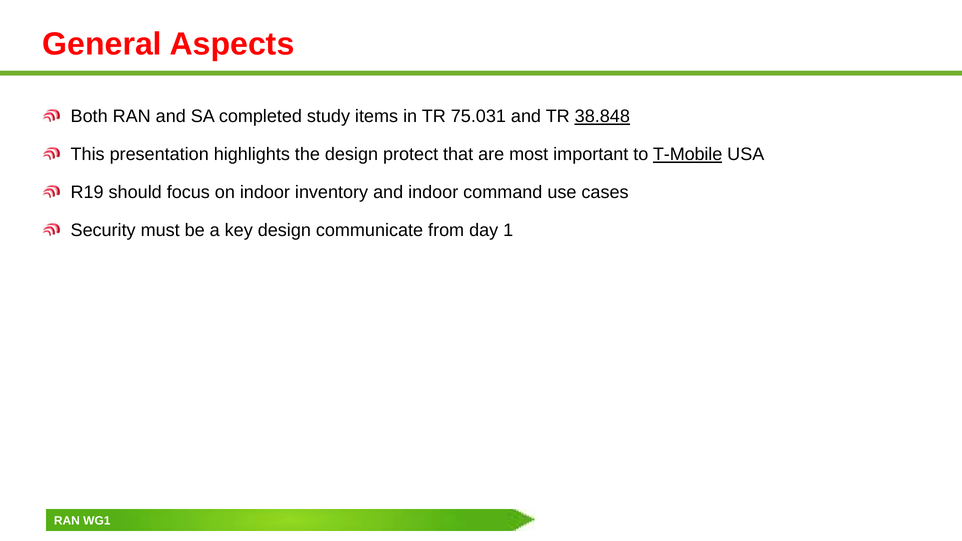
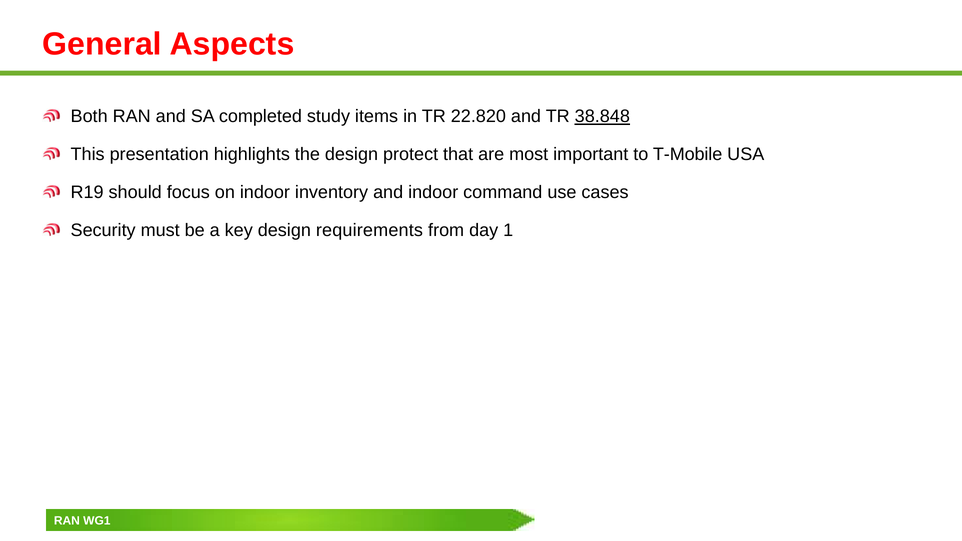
75.031: 75.031 -> 22.820
T-Mobile underline: present -> none
communicate: communicate -> requirements
